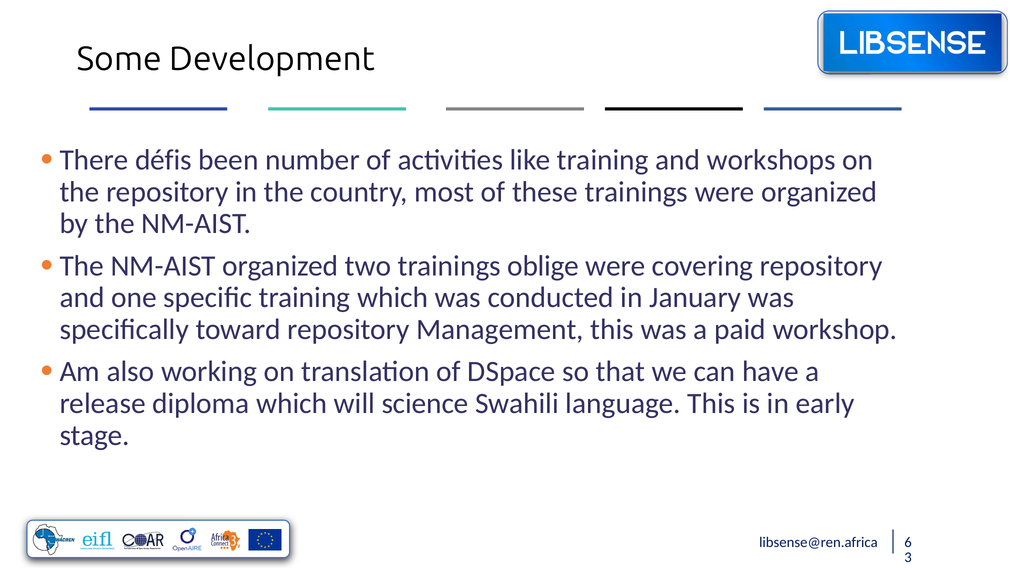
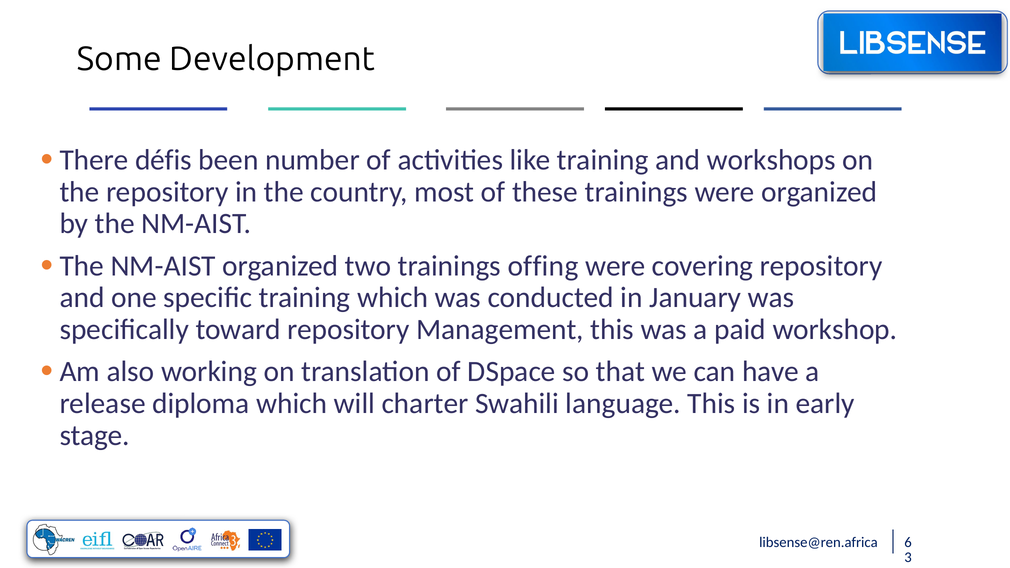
oblige: oblige -> offing
science: science -> charter
